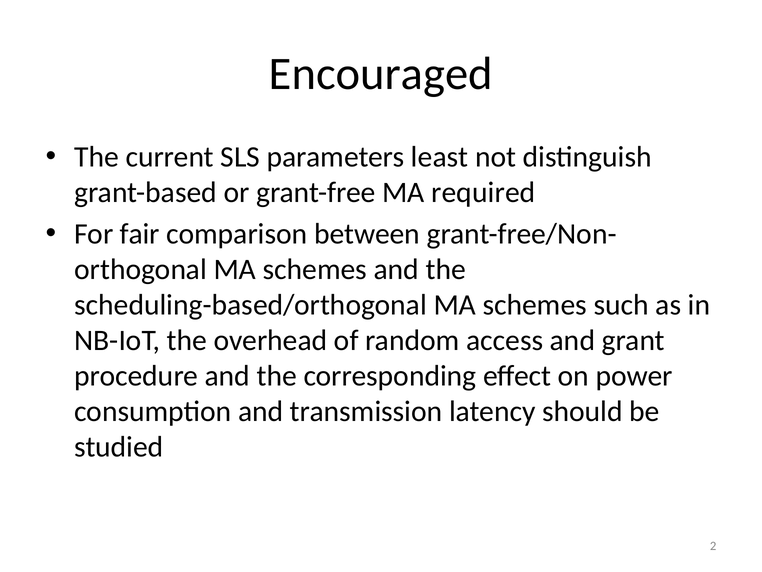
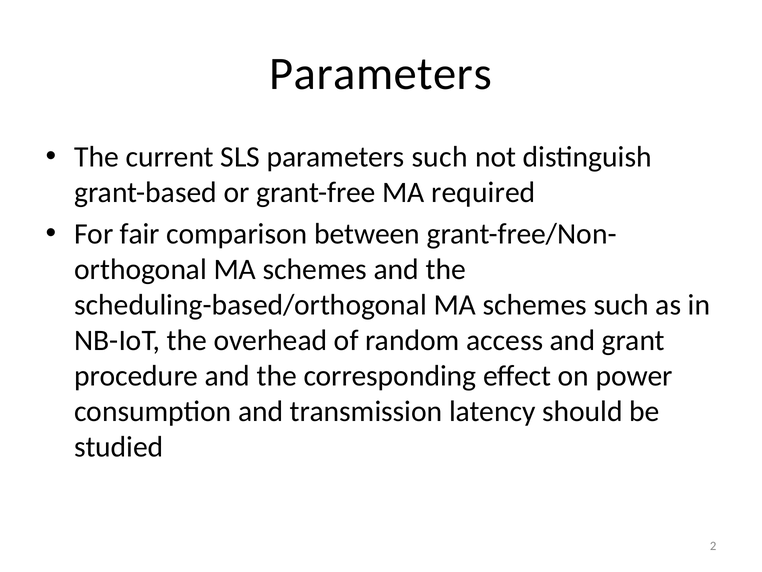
Encouraged at (381, 74): Encouraged -> Parameters
parameters least: least -> such
